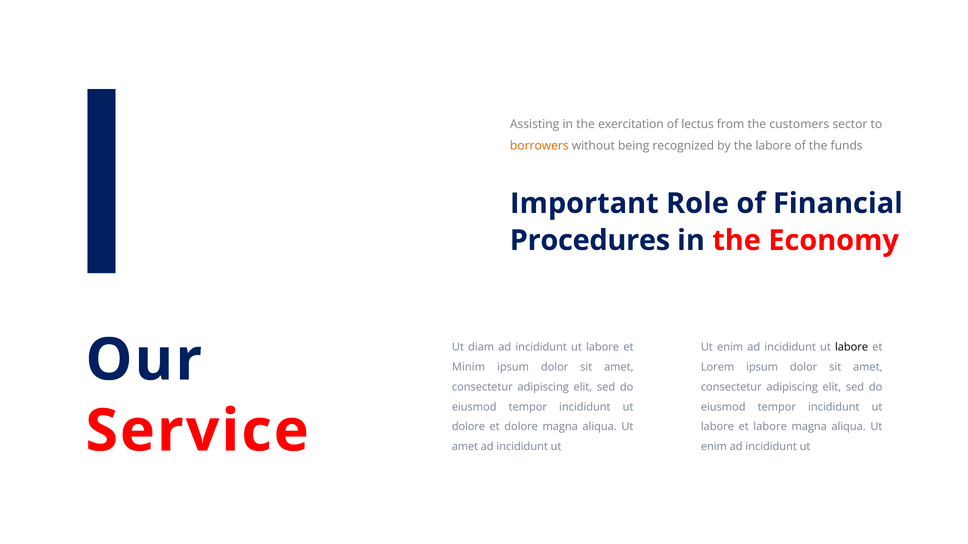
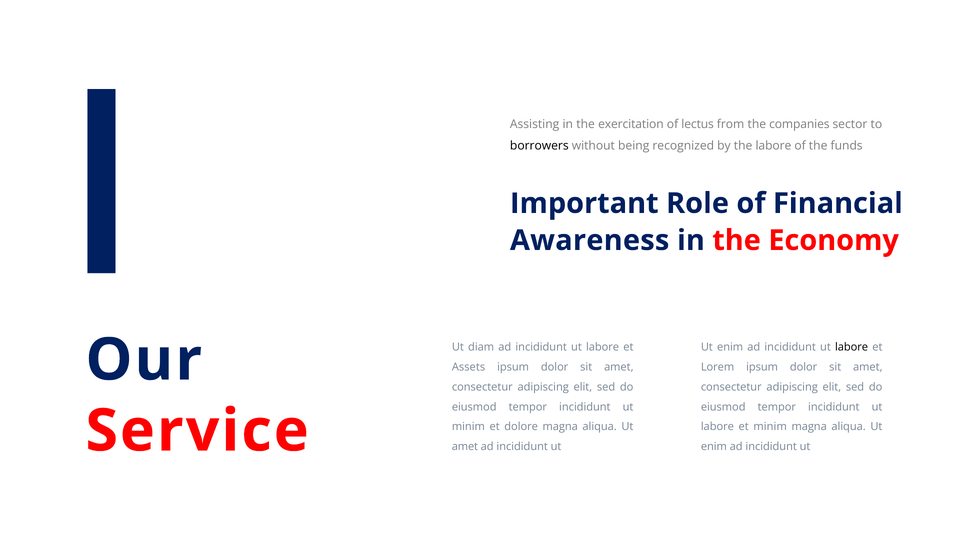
customers: customers -> companies
borrowers colour: orange -> black
Procedures: Procedures -> Awareness
Minim: Minim -> Assets
dolore at (468, 427): dolore -> minim
et labore: labore -> minim
